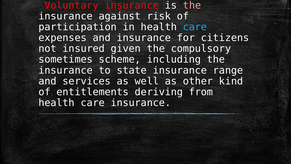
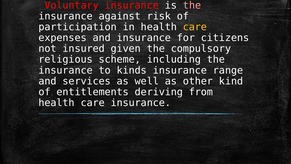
care at (195, 27) colour: light blue -> yellow
sometimes: sometimes -> religious
state: state -> kinds
